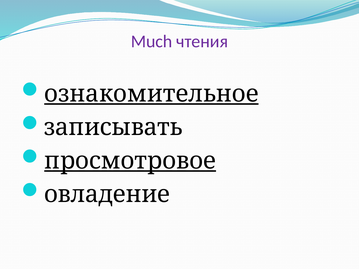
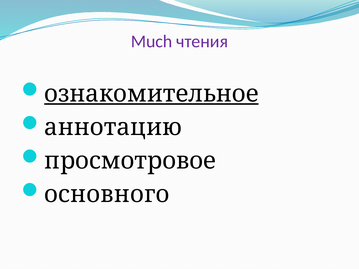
записывать: записывать -> аннотацию
просмотровое underline: present -> none
овладение: овладение -> основного
